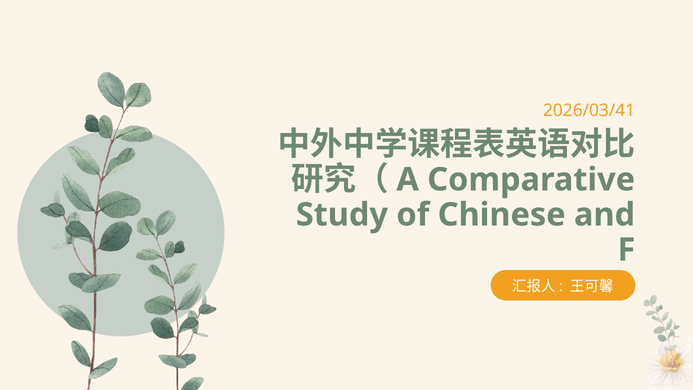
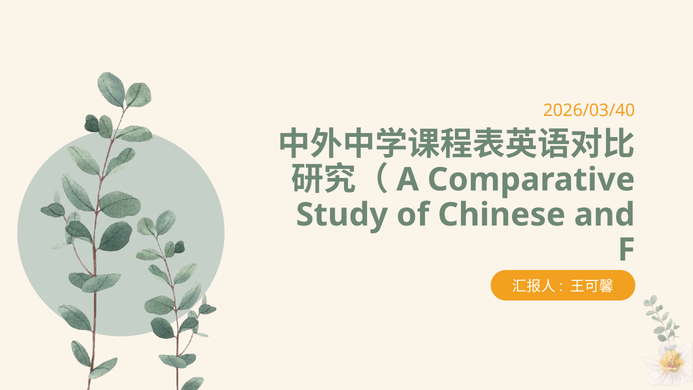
2026/03/41: 2026/03/41 -> 2026/03/40
